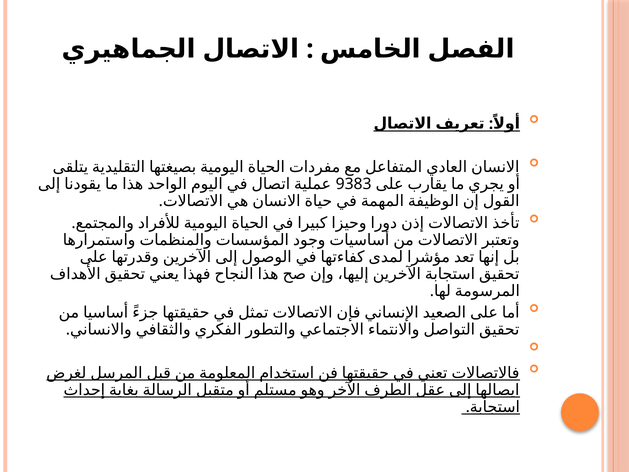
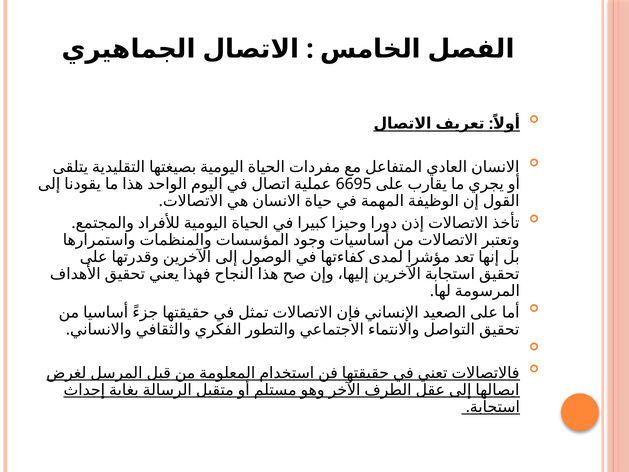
9383: 9383 -> 6695
